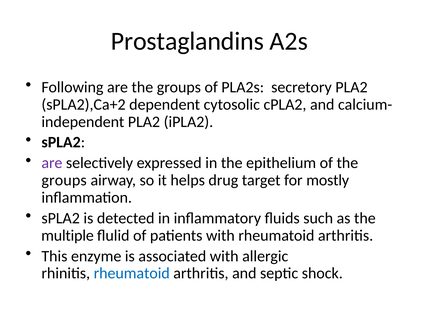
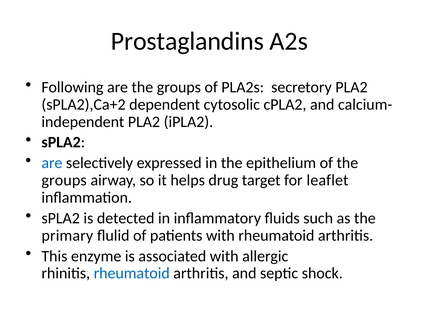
are at (52, 163) colour: purple -> blue
mostly: mostly -> leaflet
multiple: multiple -> primary
